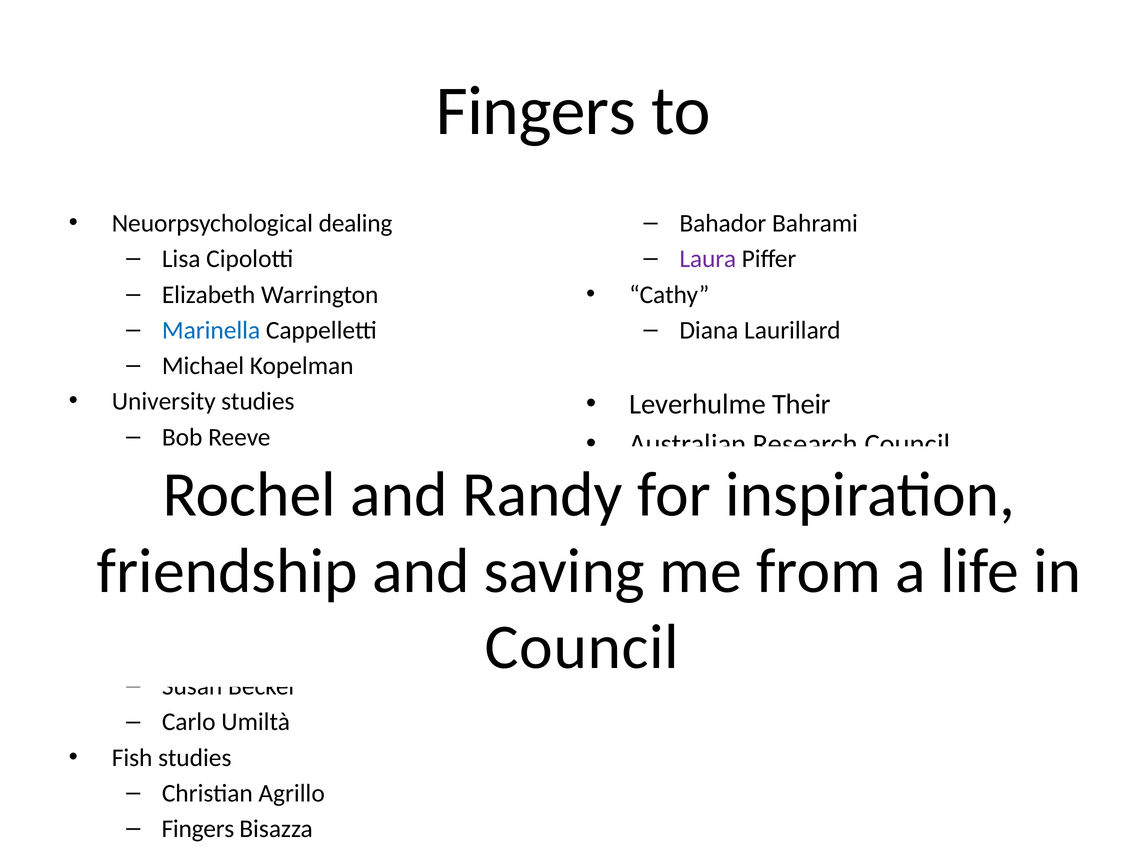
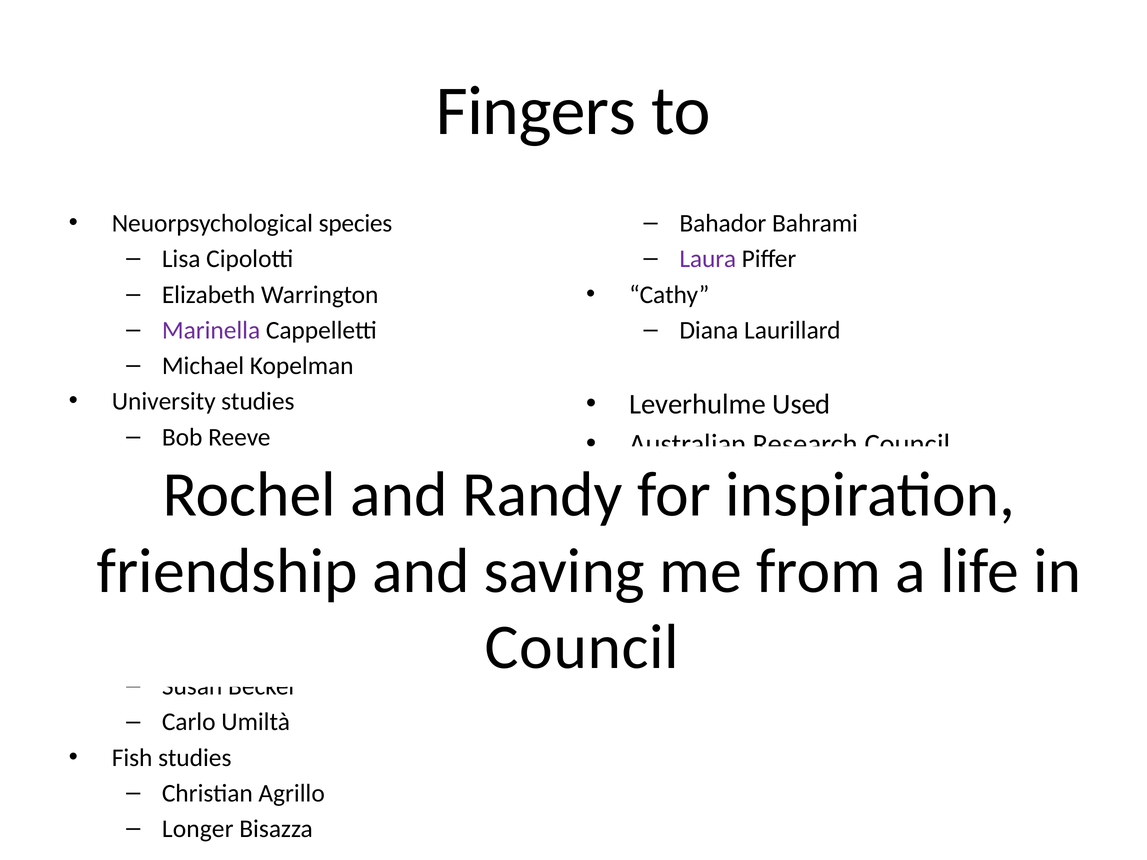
dealing: dealing -> species
Marinella colour: blue -> purple
Their: Their -> Used
Fingers at (198, 829): Fingers -> Longer
